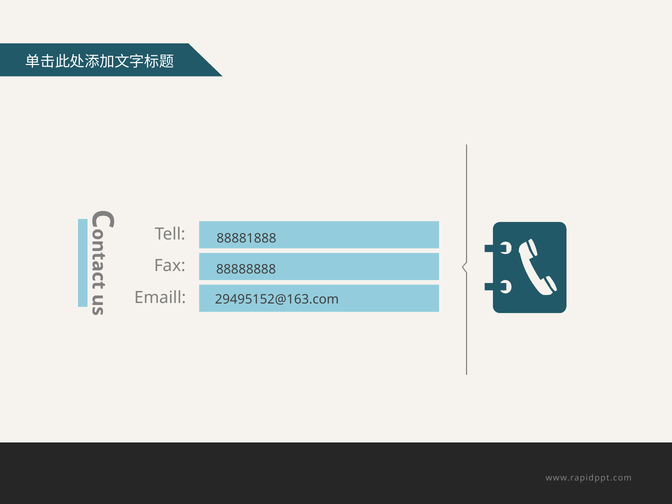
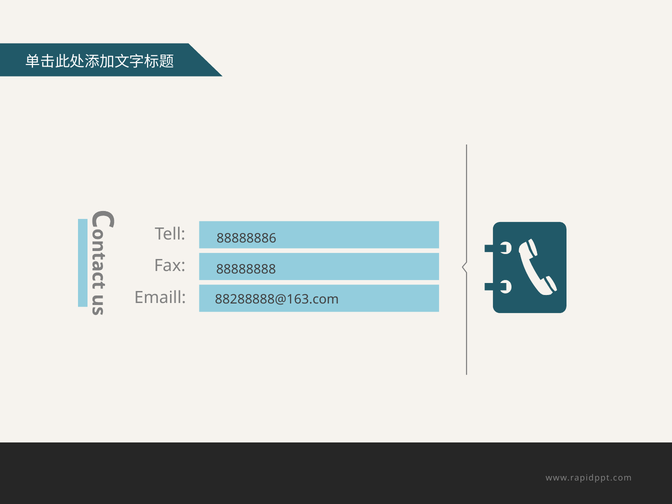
88881888: 88881888 -> 88888886
29495152@163.com: 29495152@163.com -> 88288888@163.com
